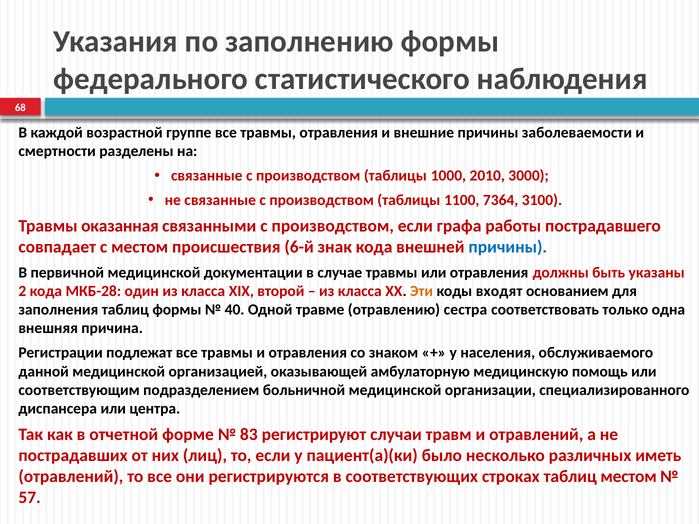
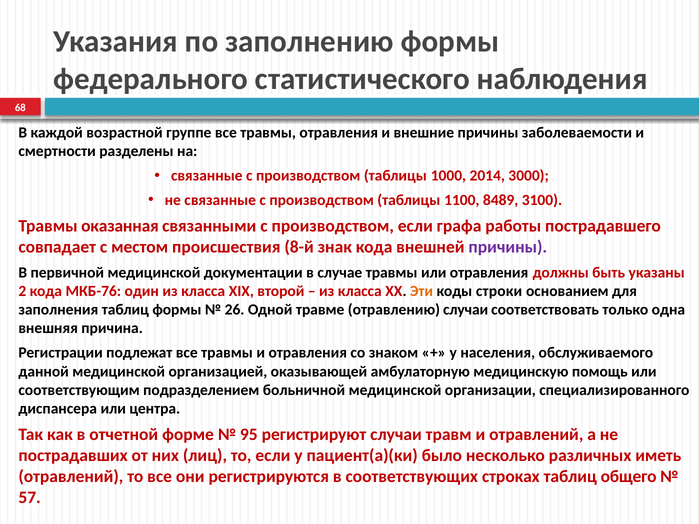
2010: 2010 -> 2014
7364: 7364 -> 8489
6-й: 6-й -> 8-й
причины at (508, 247) colour: blue -> purple
МКБ-28: МКБ-28 -> МКБ-76
входят: входят -> строки
40: 40 -> 26
отравлению сестра: сестра -> случаи
83: 83 -> 95
таблиц местом: местом -> общего
